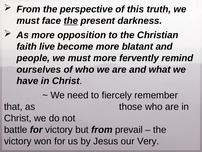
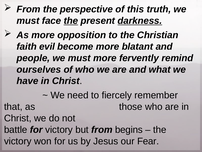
darkness underline: none -> present
live: live -> evil
prevail: prevail -> begins
Very: Very -> Fear
